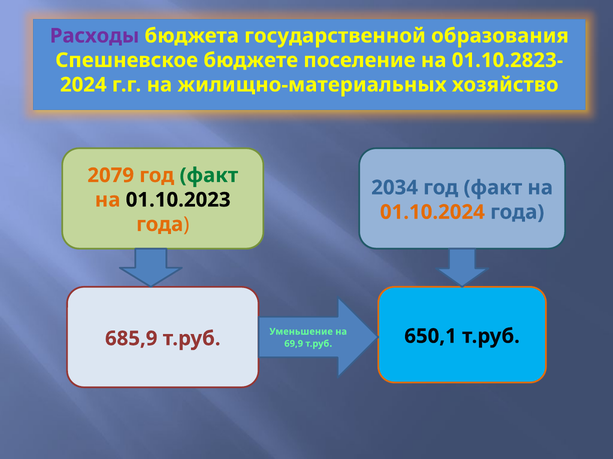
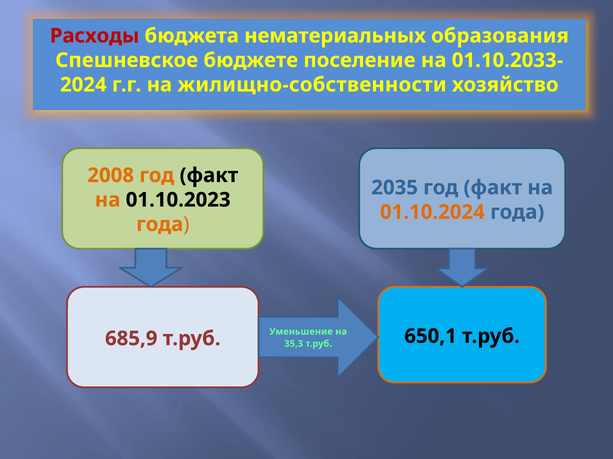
Расходы colour: purple -> red
государственной: государственной -> нематериальных
01.10.2823-: 01.10.2823- -> 01.10.2033-
жилищно-материальных: жилищно-материальных -> жилищно-собственности
2079: 2079 -> 2008
факт at (209, 176) colour: green -> black
2034: 2034 -> 2035
69,9: 69,9 -> 35,3
